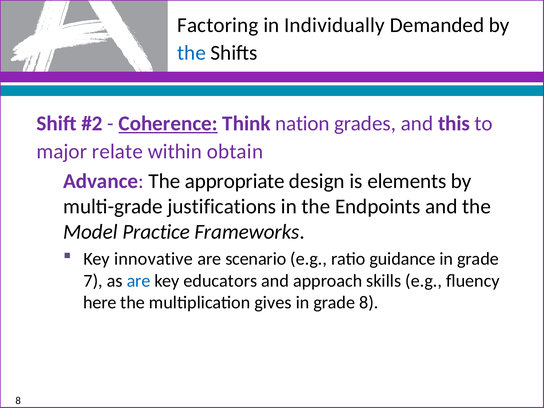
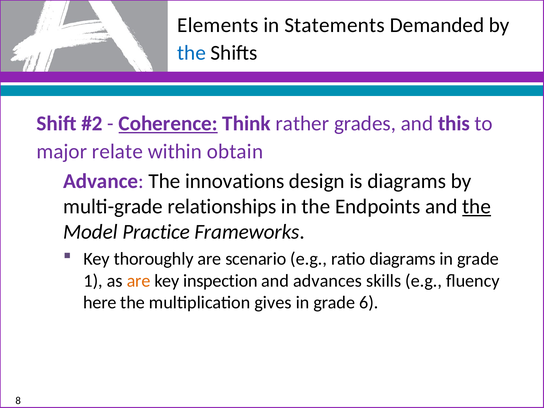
Factoring: Factoring -> Elements
Individually: Individually -> Statements
nation: nation -> rather
appropriate: appropriate -> innovations
is elements: elements -> diagrams
justifications: justifications -> relationships
the at (477, 207) underline: none -> present
innovative: innovative -> thoroughly
ratio guidance: guidance -> diagrams
7: 7 -> 1
are at (139, 281) colour: blue -> orange
educators: educators -> inspection
approach: approach -> advances
grade 8: 8 -> 6
